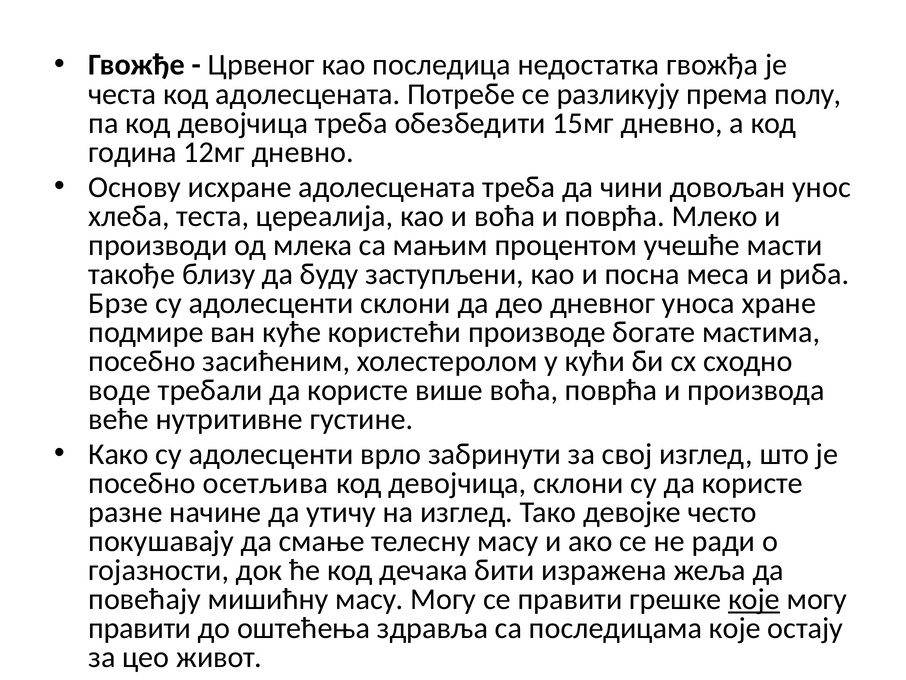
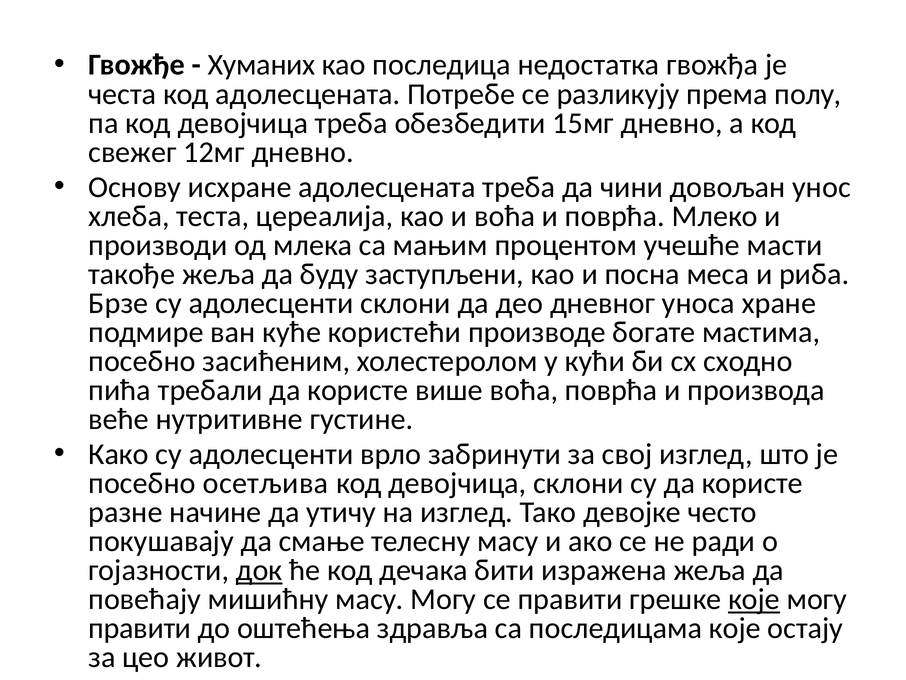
Црвеног: Црвеног -> Хуманих
година: година -> свежег
такође близу: близу -> жеља
воде: воде -> пића
док underline: none -> present
